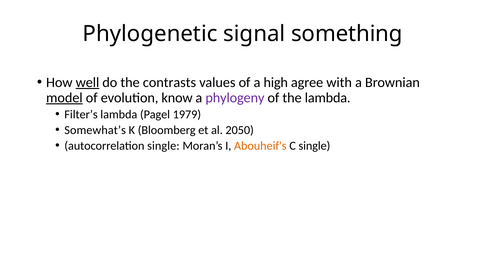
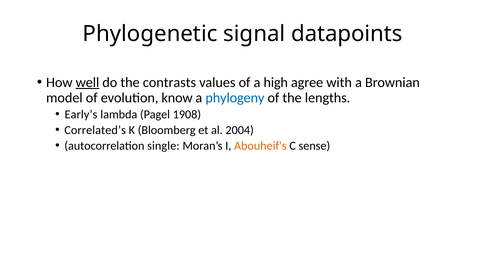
something: something -> datapoints
model underline: present -> none
phylogeny colour: purple -> blue
the lambda: lambda -> lengths
Filter’s: Filter’s -> Early’s
1979: 1979 -> 1908
Somewhat’s: Somewhat’s -> Correlated’s
2050: 2050 -> 2004
C single: single -> sense
